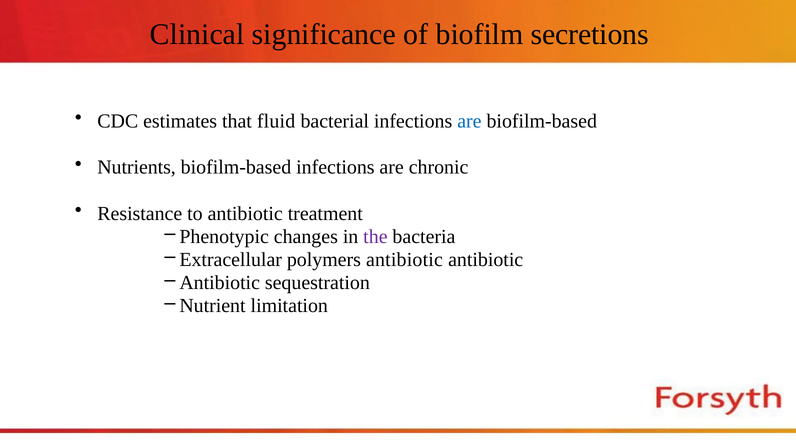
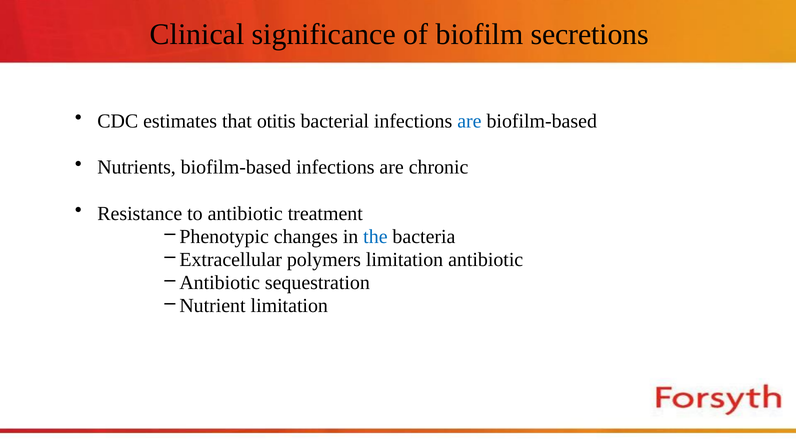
fluid: fluid -> otitis
the colour: purple -> blue
polymers antibiotic: antibiotic -> limitation
